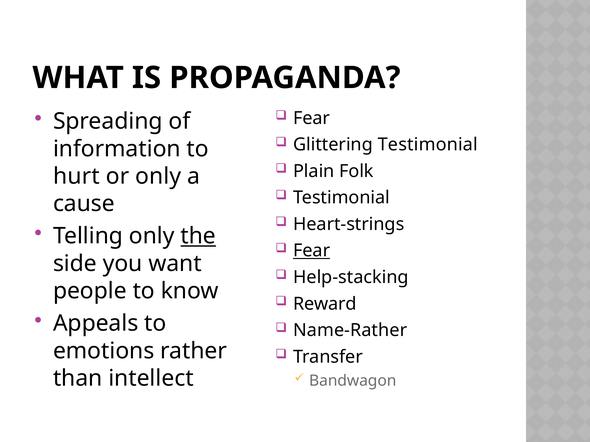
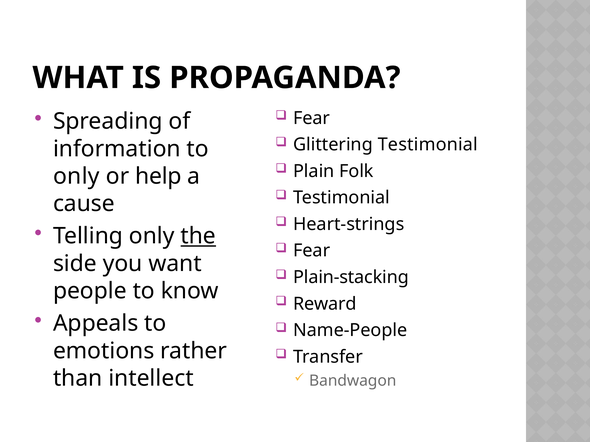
hurt at (76, 176): hurt -> only
or only: only -> help
Fear at (312, 251) underline: present -> none
Help-stacking: Help-stacking -> Plain-stacking
Name-Rather: Name-Rather -> Name-People
